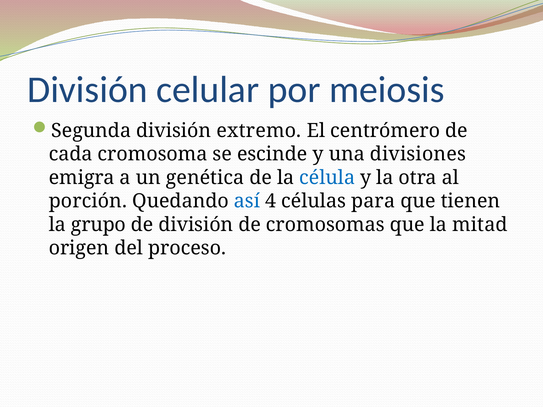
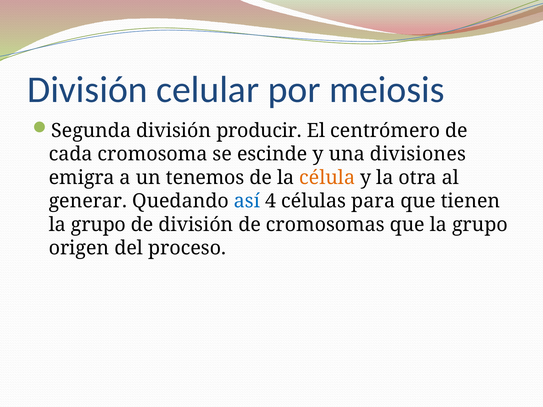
extremo: extremo -> producir
genética: genética -> tenemos
célula colour: blue -> orange
porción: porción -> generar
que la mitad: mitad -> grupo
